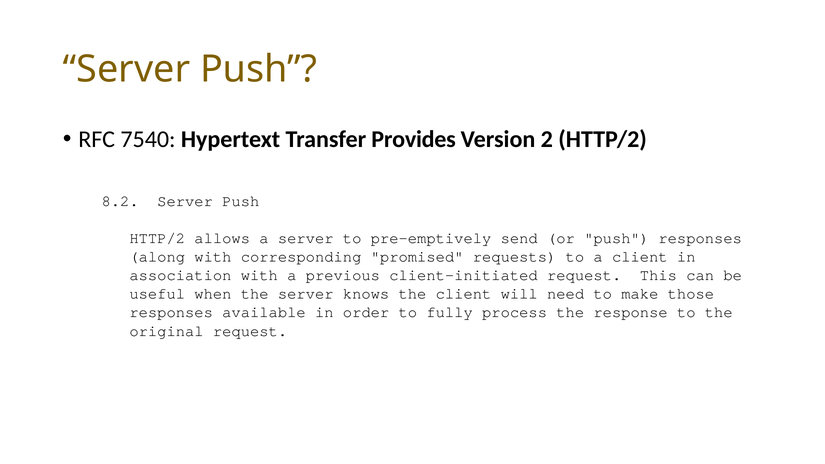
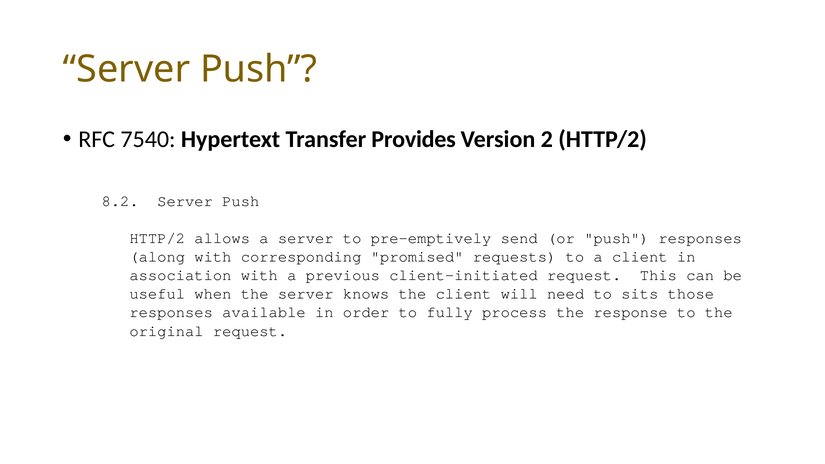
make: make -> sits
